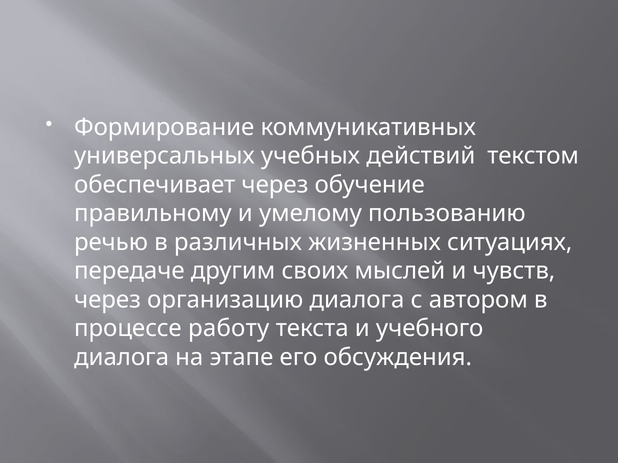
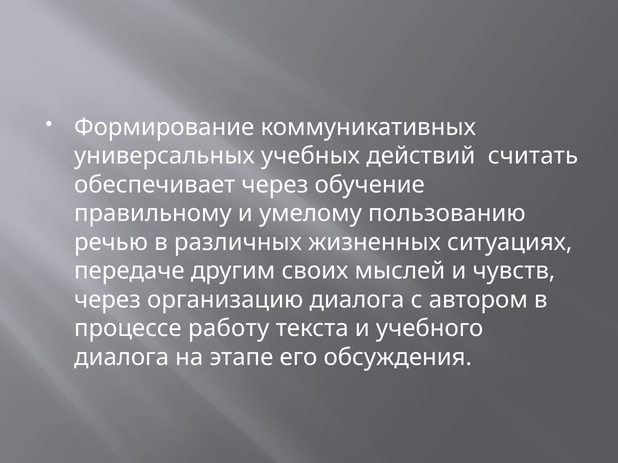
текстом: текстом -> считать
